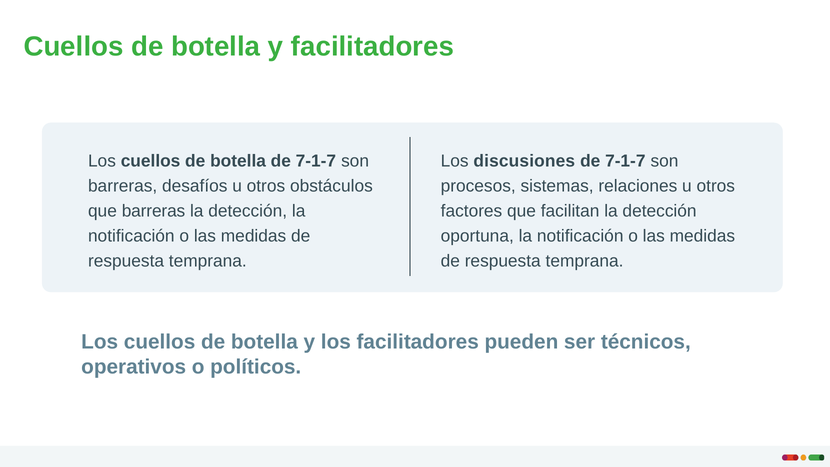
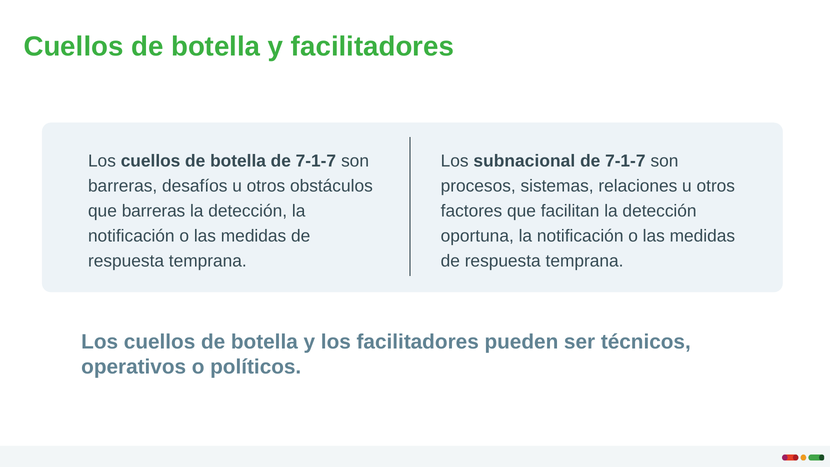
discusiones: discusiones -> subnacional
